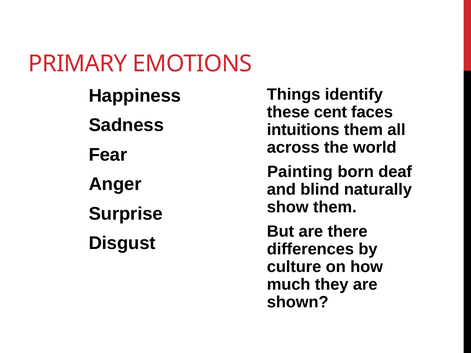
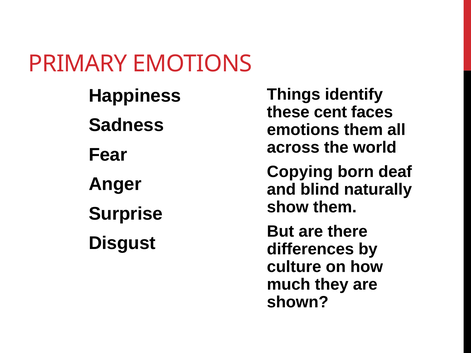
intuitions at (303, 130): intuitions -> emotions
Painting: Painting -> Copying
